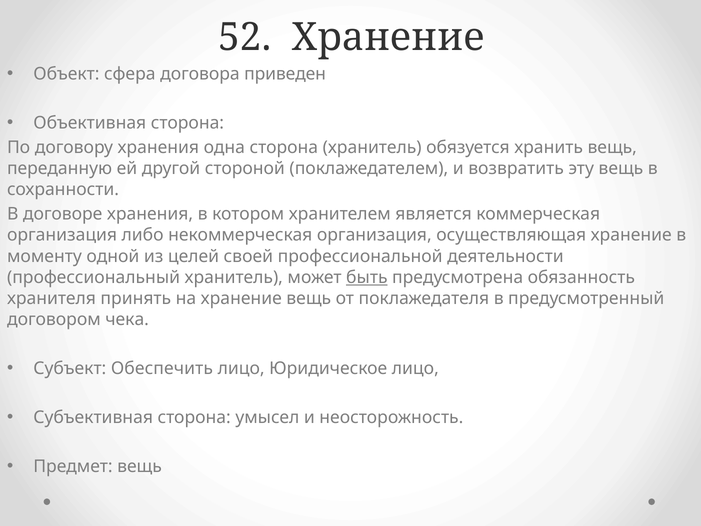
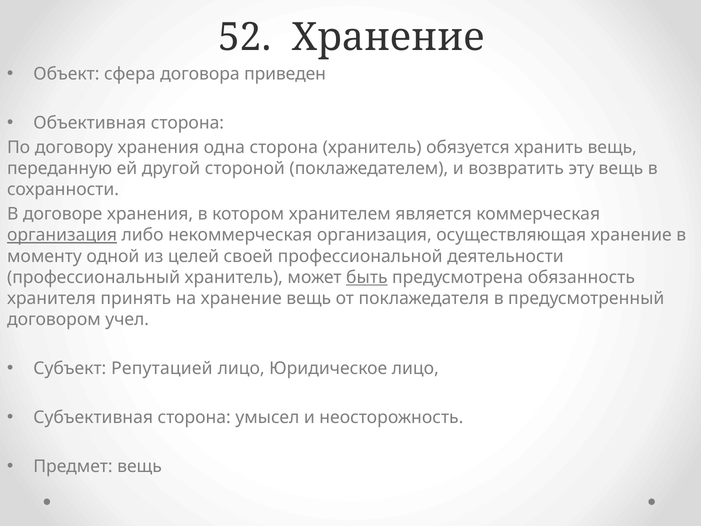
организация at (62, 235) underline: none -> present
чека: чека -> учел
Обеспечить: Обеспечить -> Репутацией
